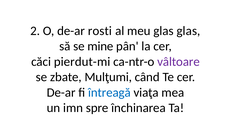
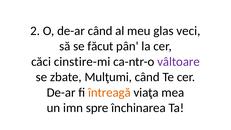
de-ar rosti: rosti -> când
glas glas: glas -> veci
mine: mine -> făcut
pierdut-mi: pierdut-mi -> cinstire-mi
întreagă colour: blue -> orange
